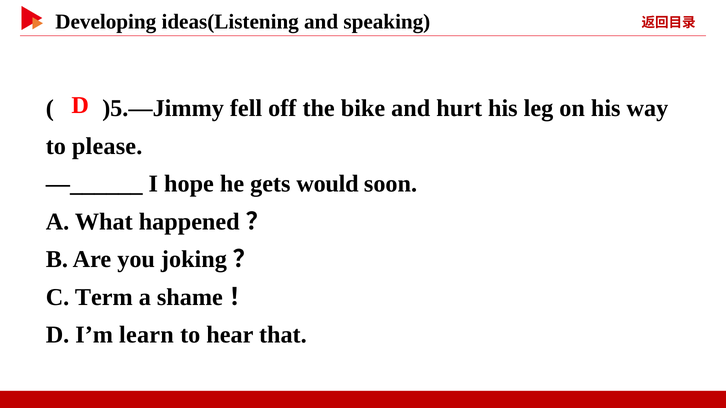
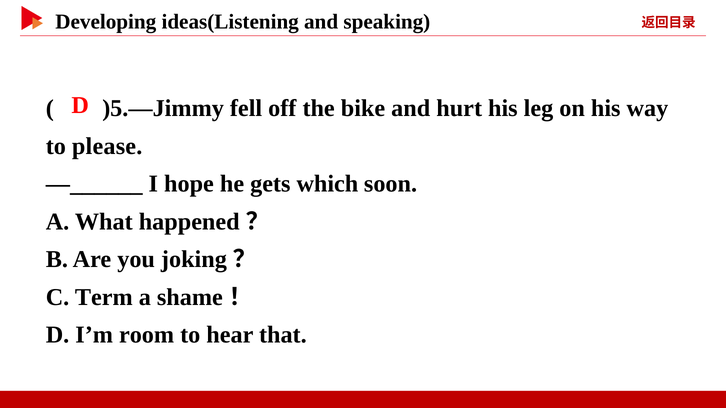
would: would -> which
learn: learn -> room
